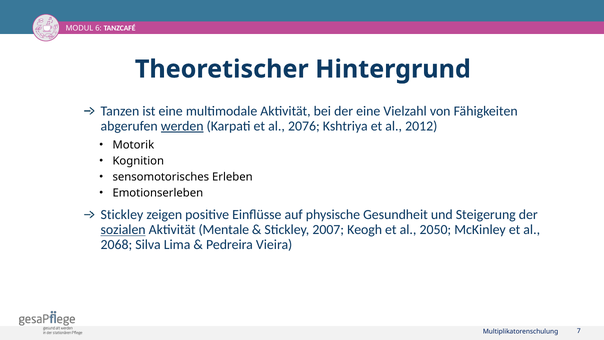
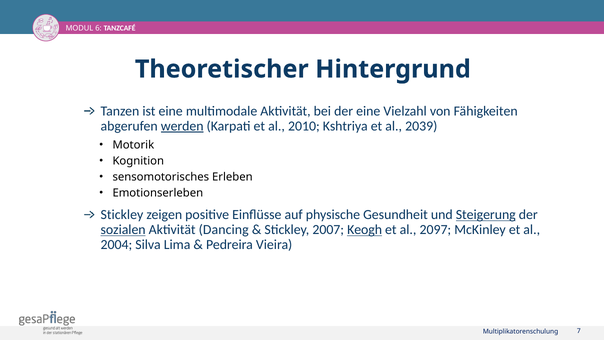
2076: 2076 -> 2010
2012: 2012 -> 2039
Steigerung underline: none -> present
Mentale: Mentale -> Dancing
Keogh underline: none -> present
2050: 2050 -> 2097
2068: 2068 -> 2004
